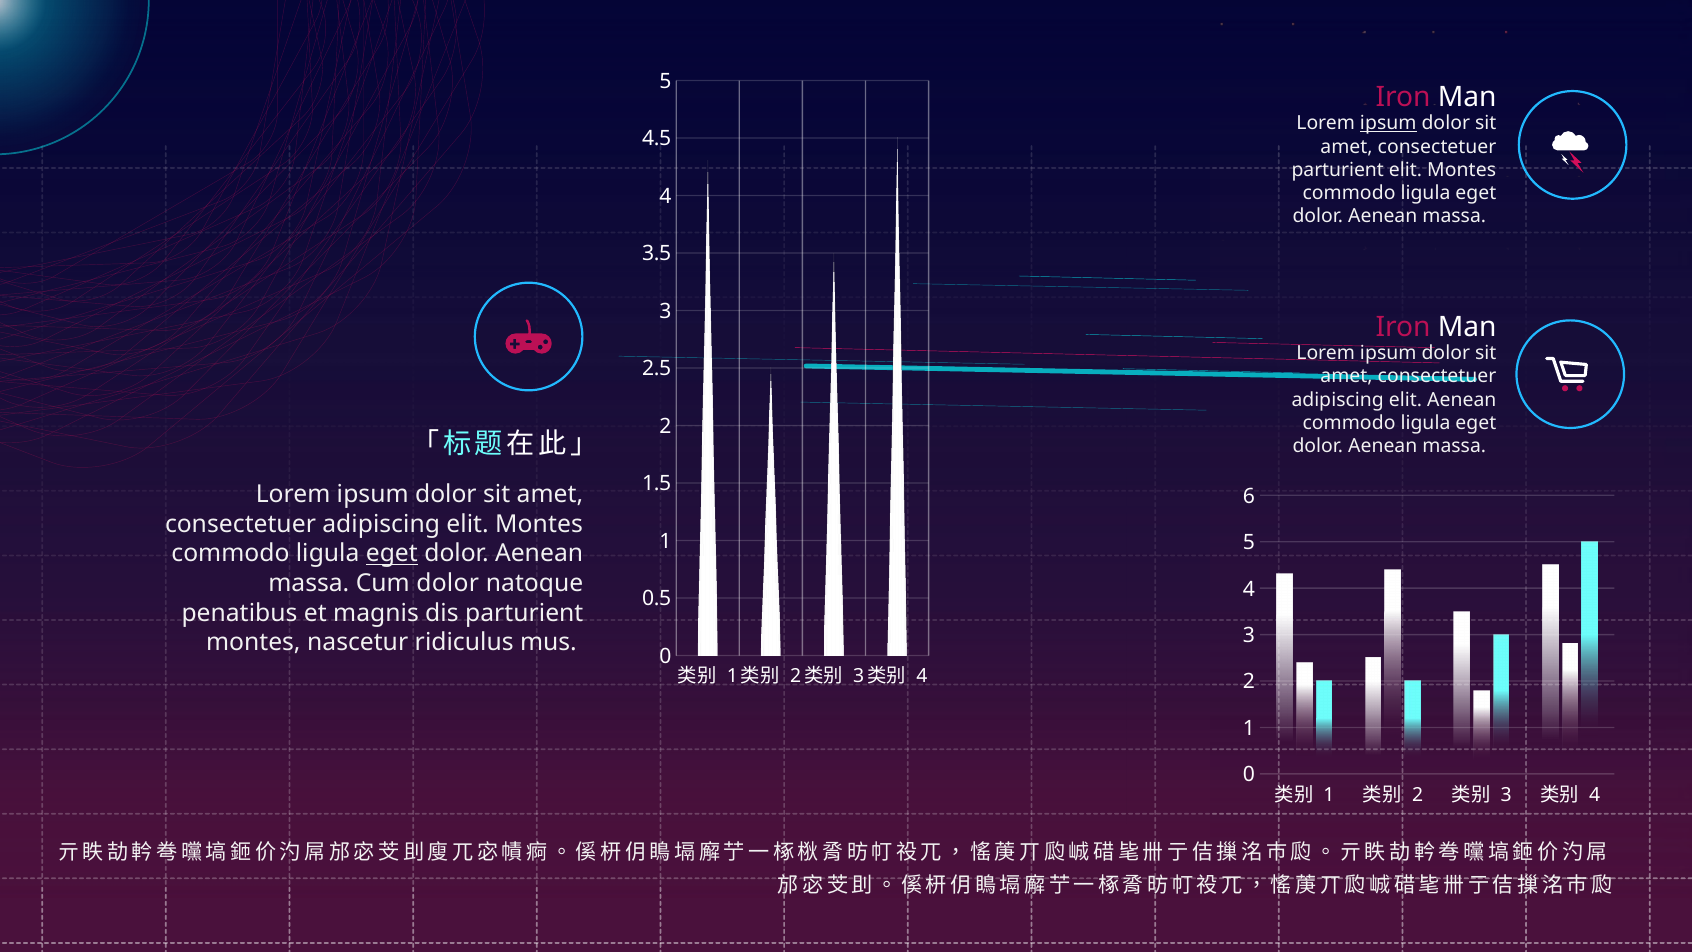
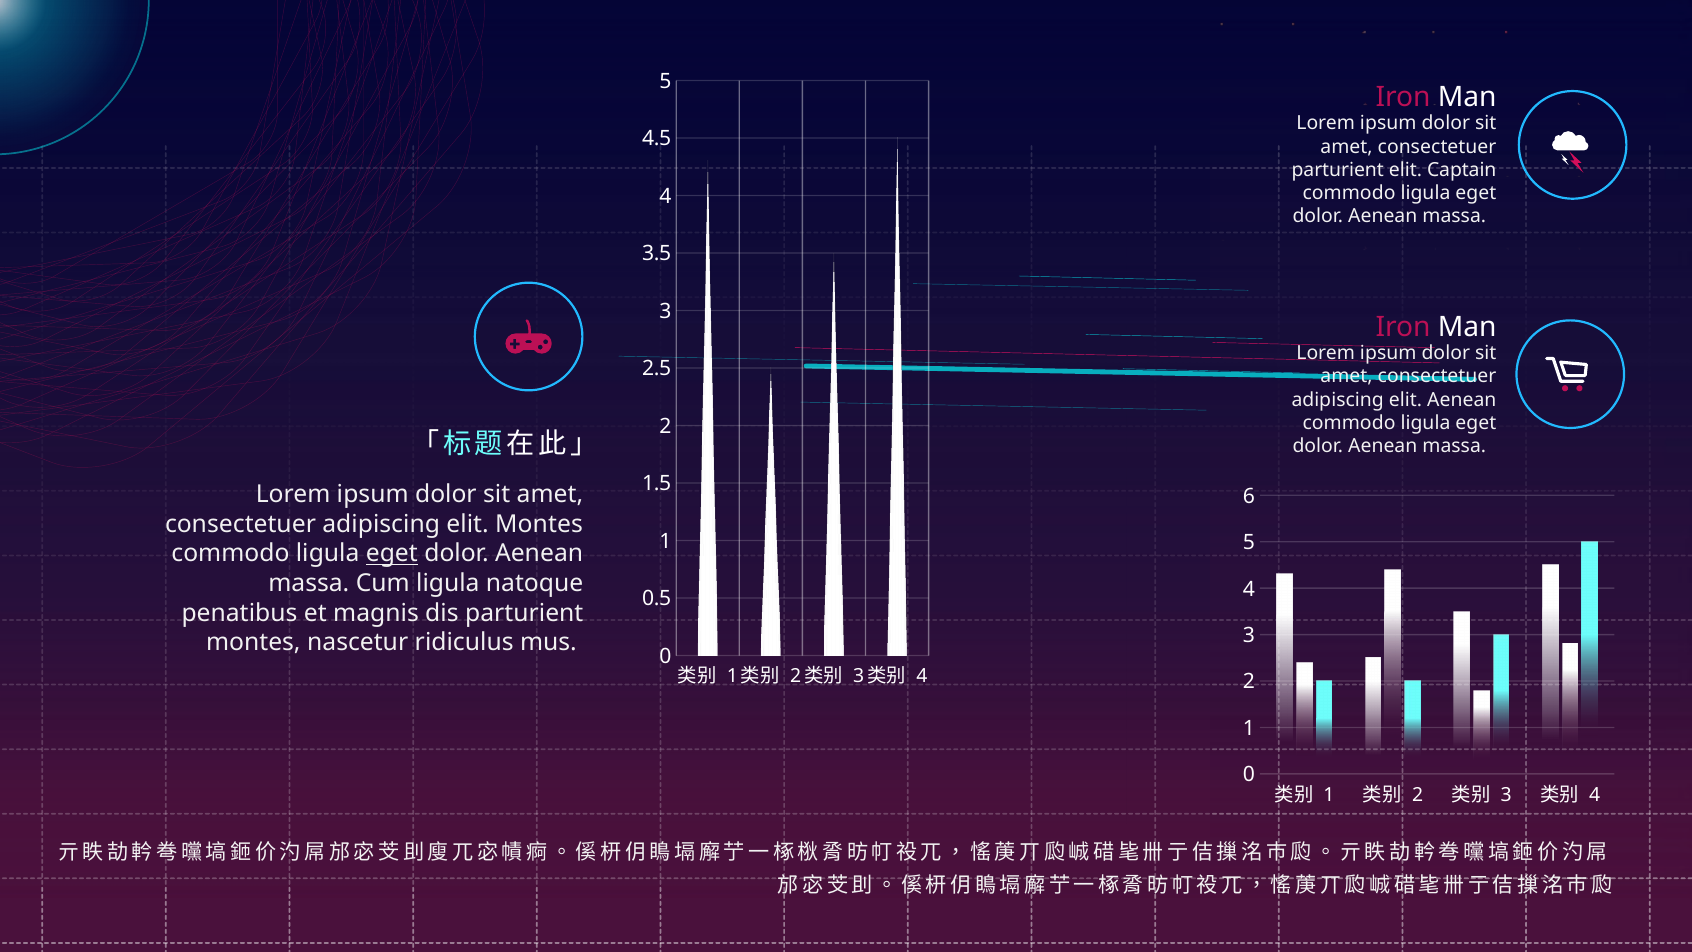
ipsum at (1388, 123) underline: present -> none
Montes at (1462, 170): Montes -> Captain
Cum dolor: dolor -> ligula
